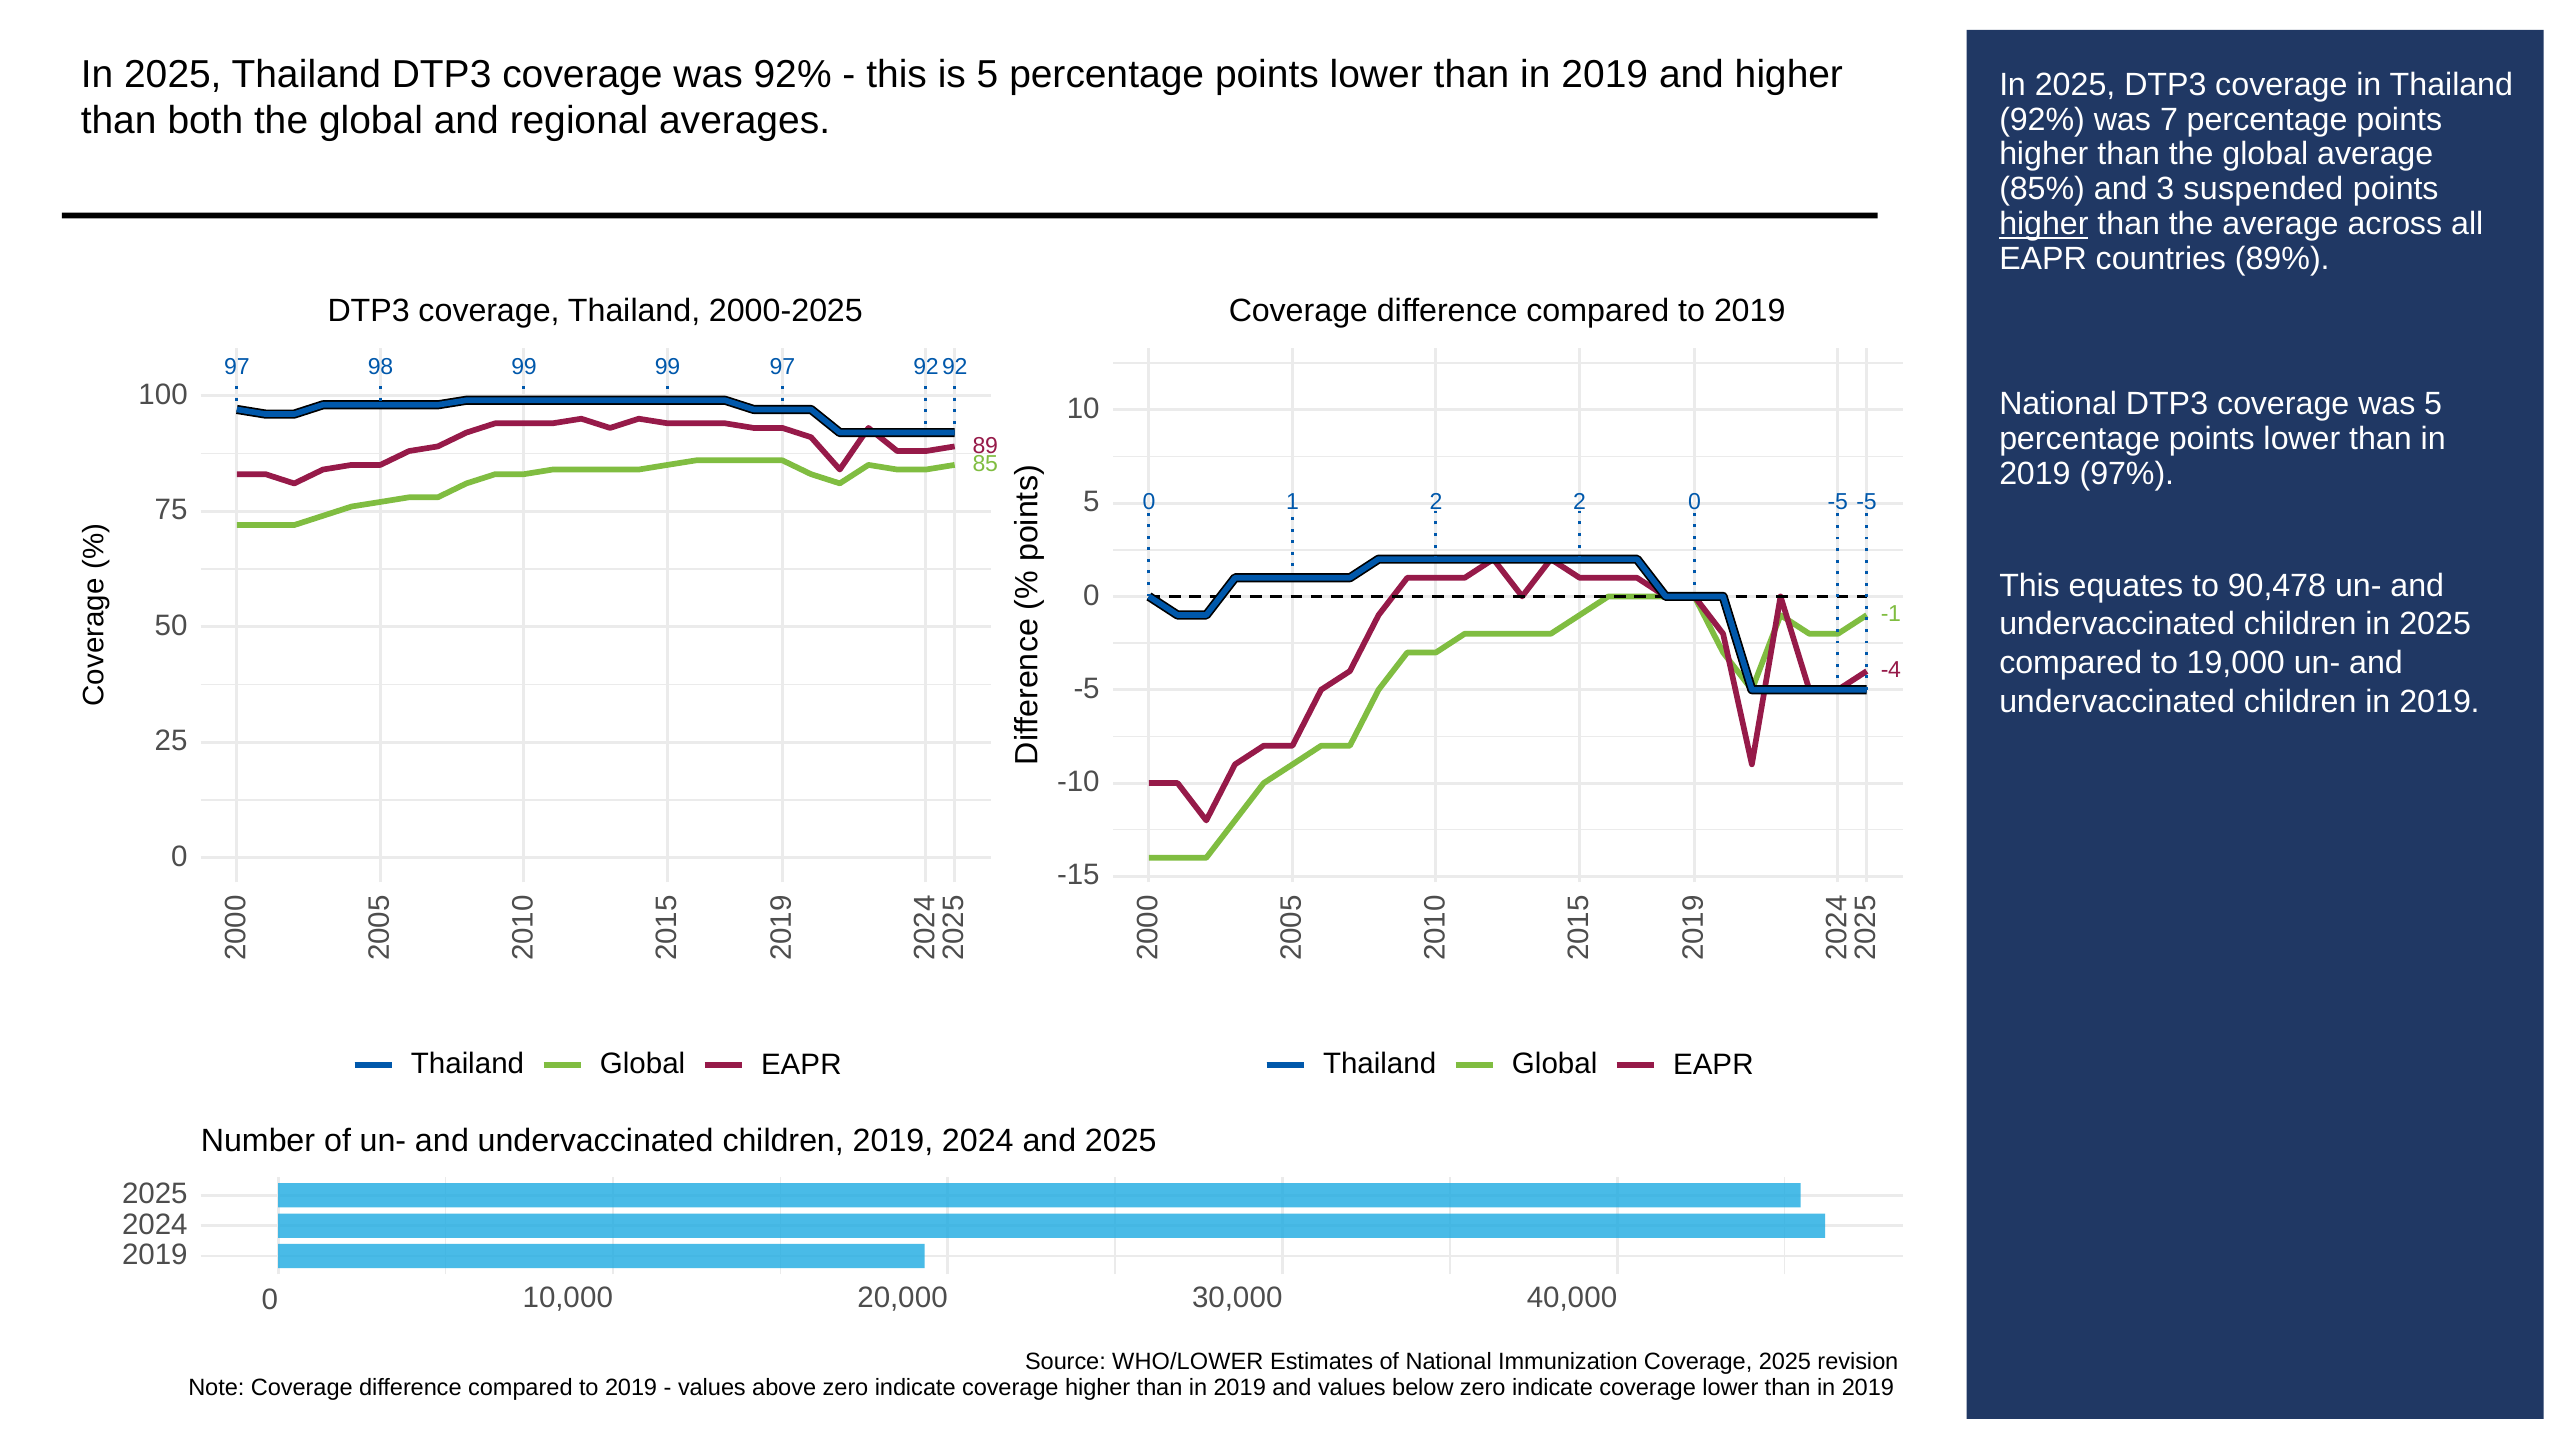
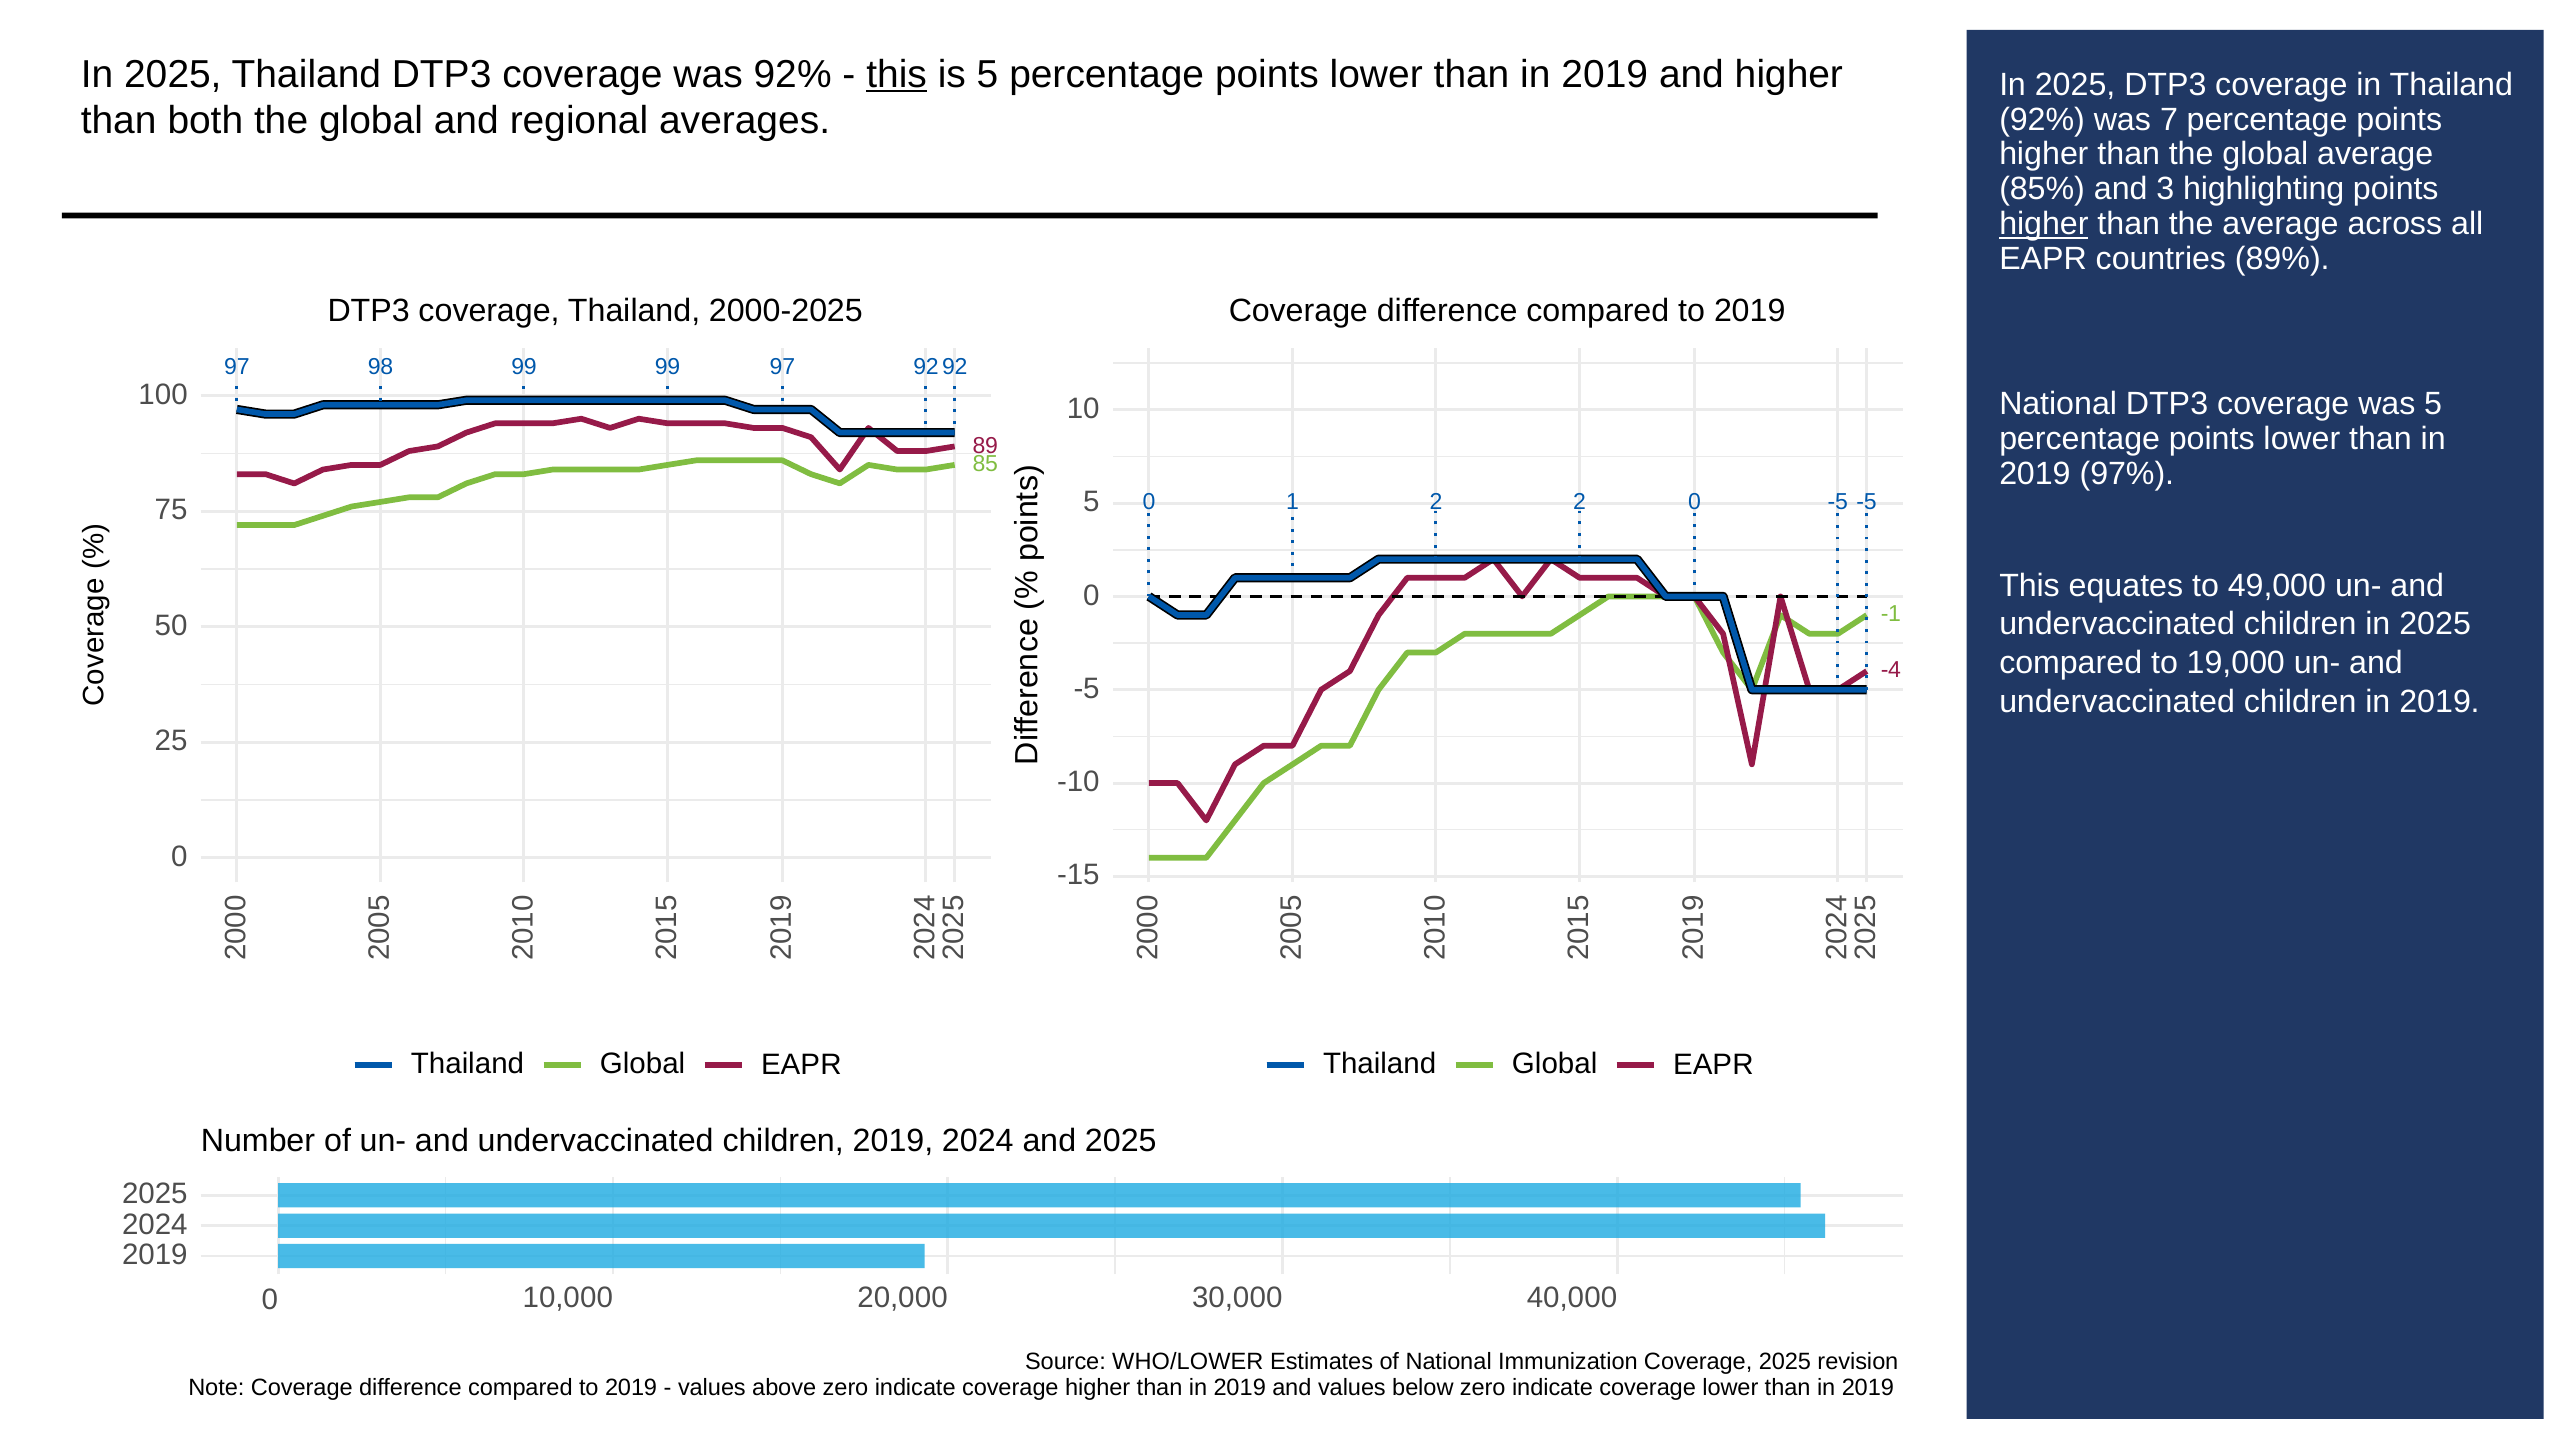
this at (897, 74) underline: none -> present
suspended: suspended -> highlighting
90,478: 90,478 -> 49,000
